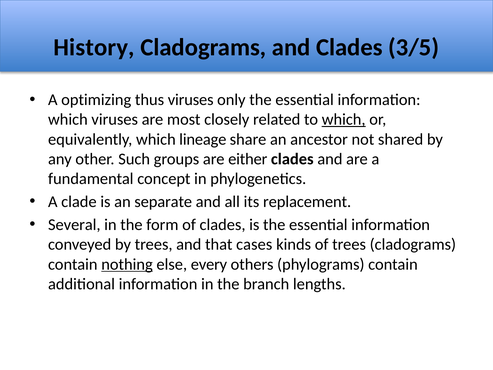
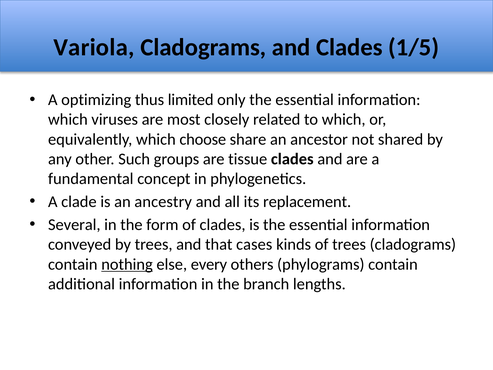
History: History -> Variola
3/5: 3/5 -> 1/5
thus viruses: viruses -> limited
which at (344, 119) underline: present -> none
lineage: lineage -> choose
either: either -> tissue
separate: separate -> ancestry
